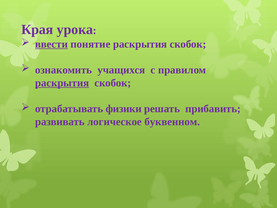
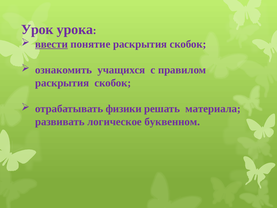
Края: Края -> Урок
раскрытия at (62, 83) underline: present -> none
прибавить: прибавить -> материала
